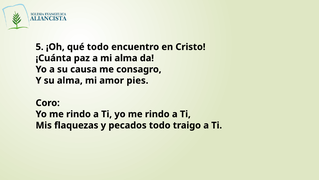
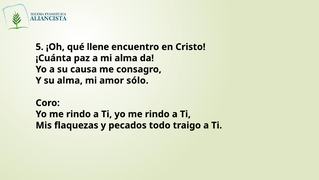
qué todo: todo -> llene
pies: pies -> sólo
